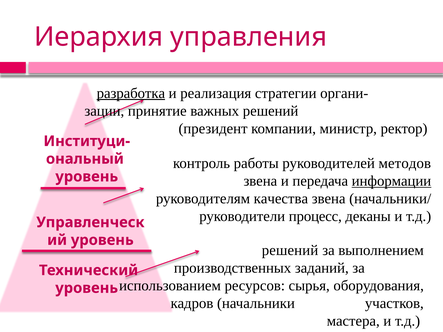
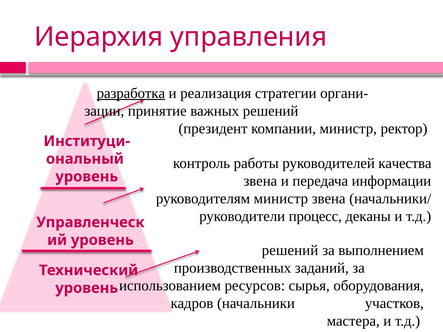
методов: методов -> качества
информации underline: present -> none
руководителям качества: качества -> министр
